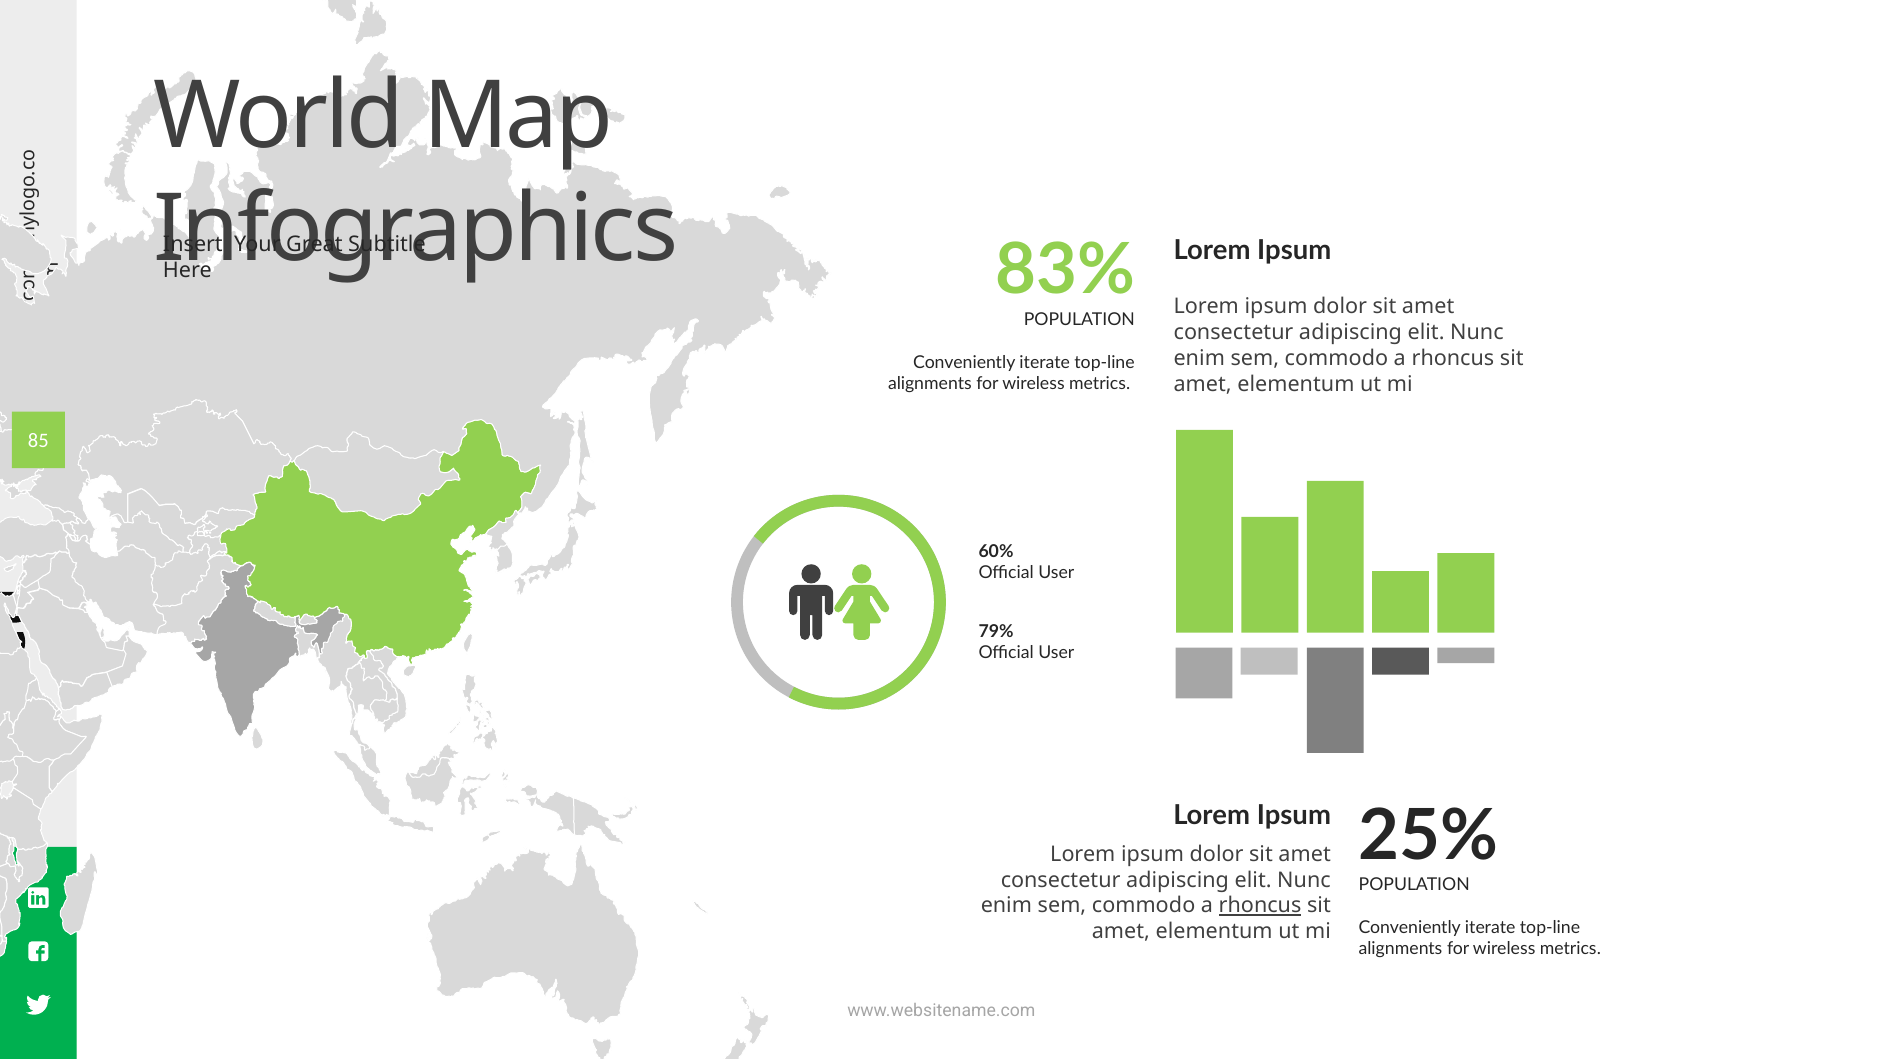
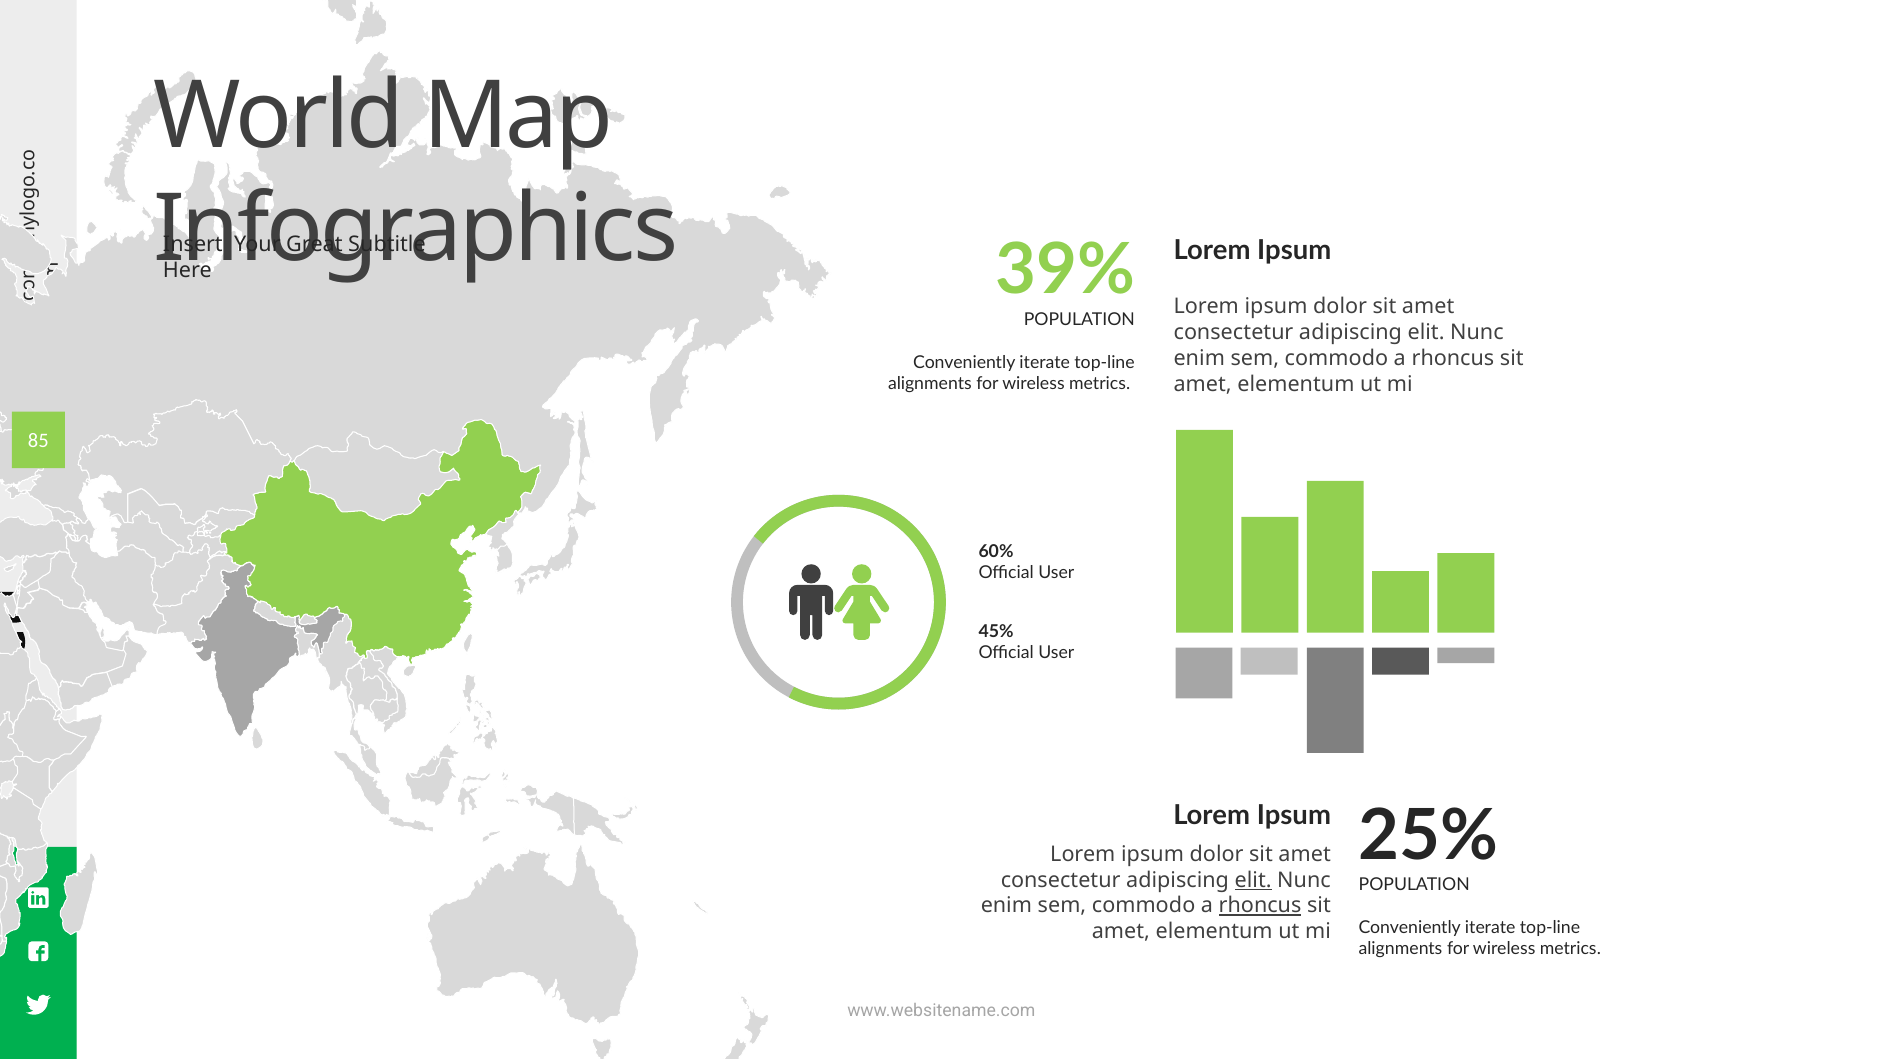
83%: 83% -> 39%
79%: 79% -> 45%
elit at (1253, 880) underline: none -> present
